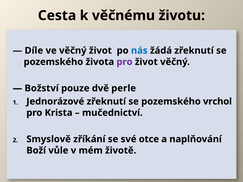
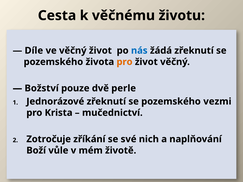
pro at (125, 62) colour: purple -> orange
vrchol: vrchol -> vezmi
Smyslově: Smyslově -> Zotročuje
otce: otce -> nich
